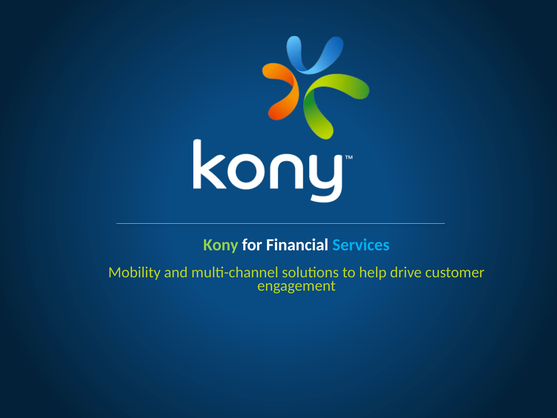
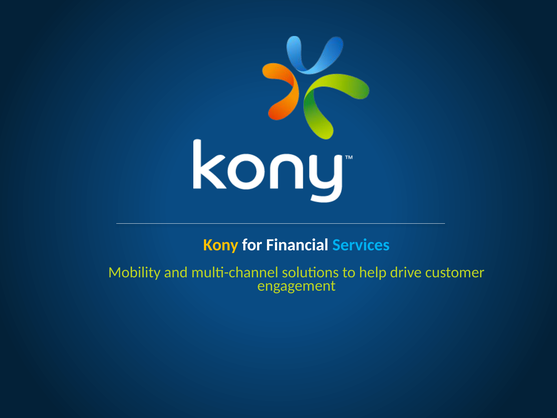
Kony colour: light green -> yellow
